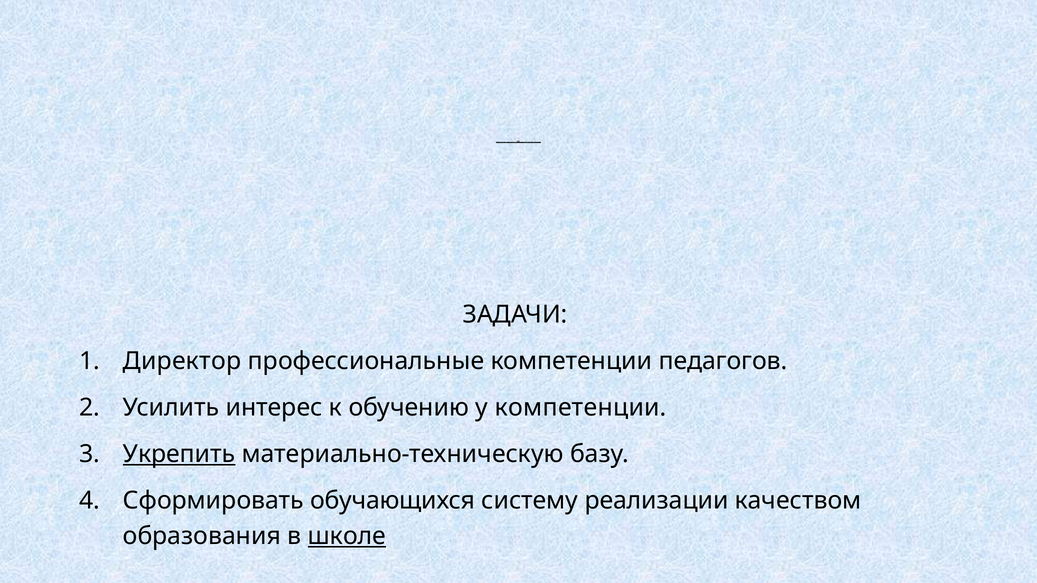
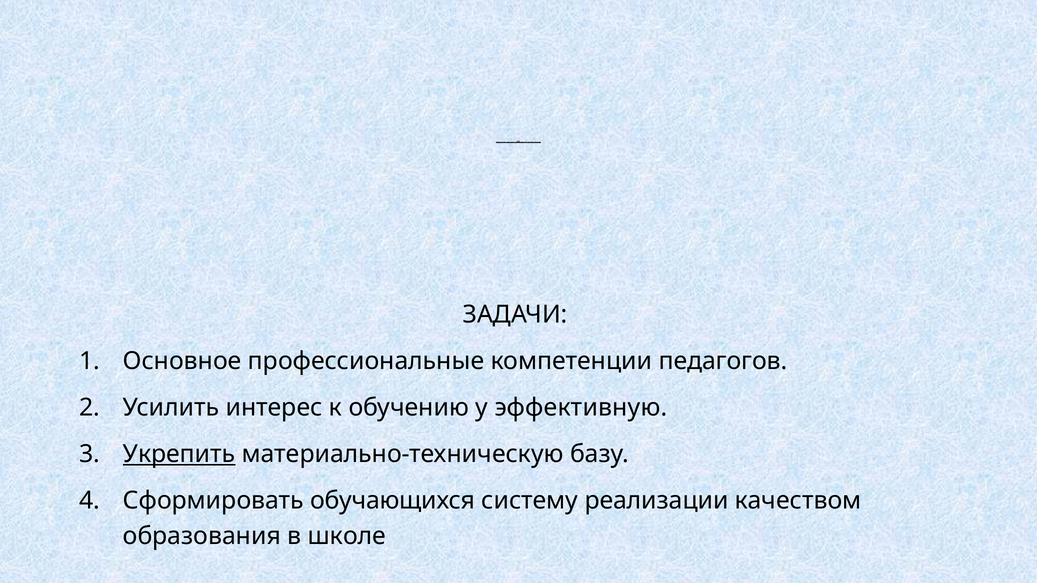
Директор: Директор -> Основное
у компетенции: компетенции -> эффективную
школе underline: present -> none
